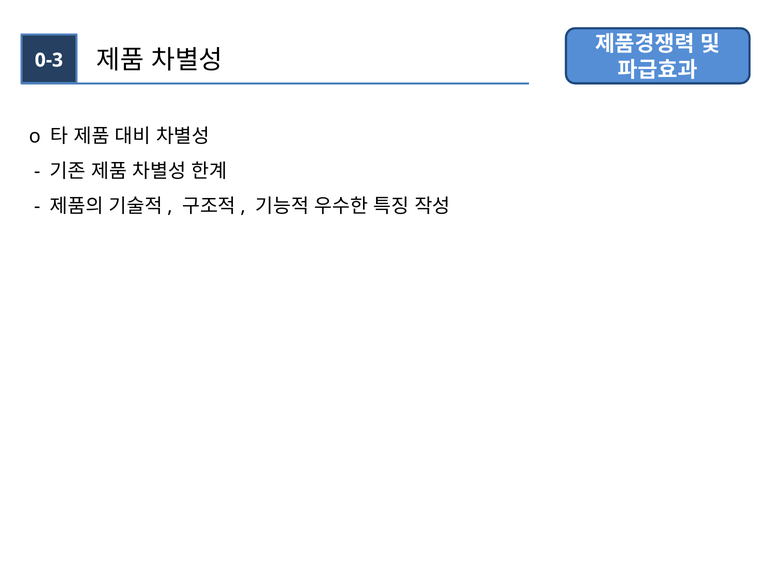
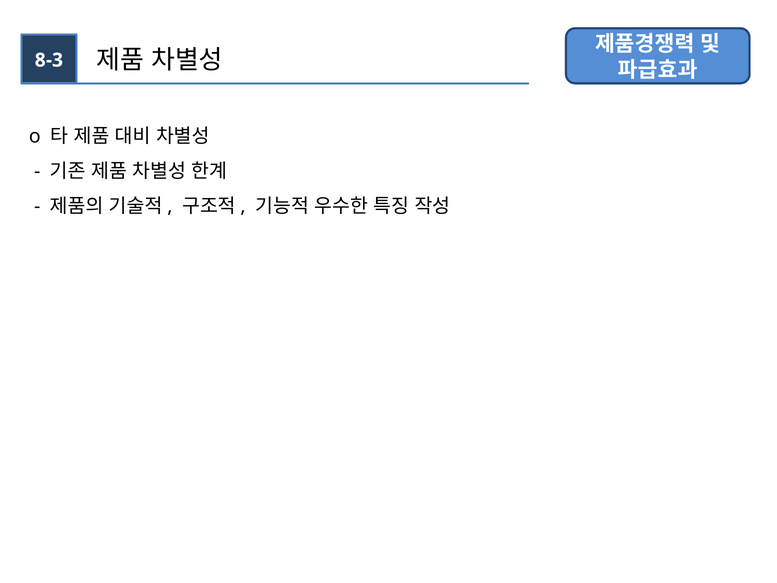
0-3: 0-3 -> 8-3
